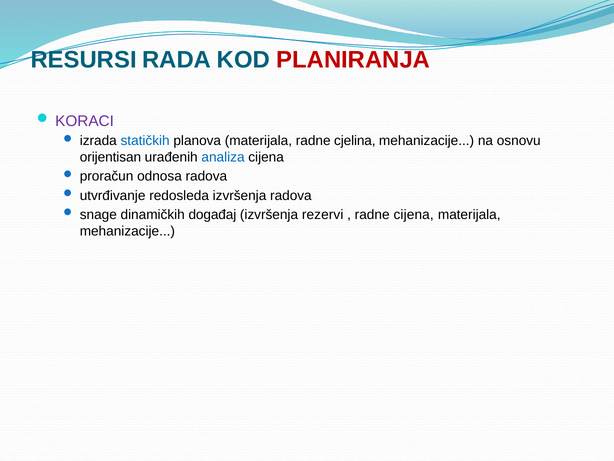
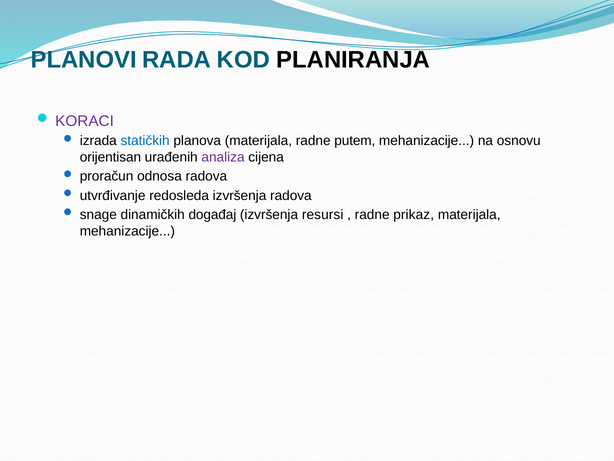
RESURSI: RESURSI -> PLANOVI
PLANIRANJA colour: red -> black
cjelina: cjelina -> putem
analiza colour: blue -> purple
rezervi: rezervi -> resursi
radne cijena: cijena -> prikaz
